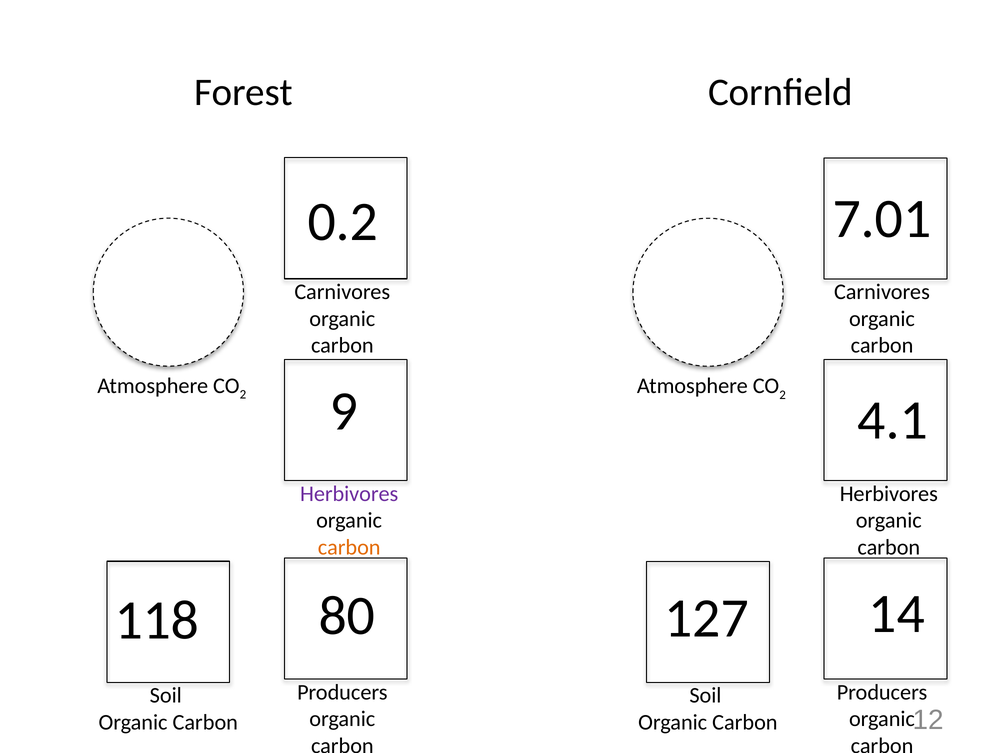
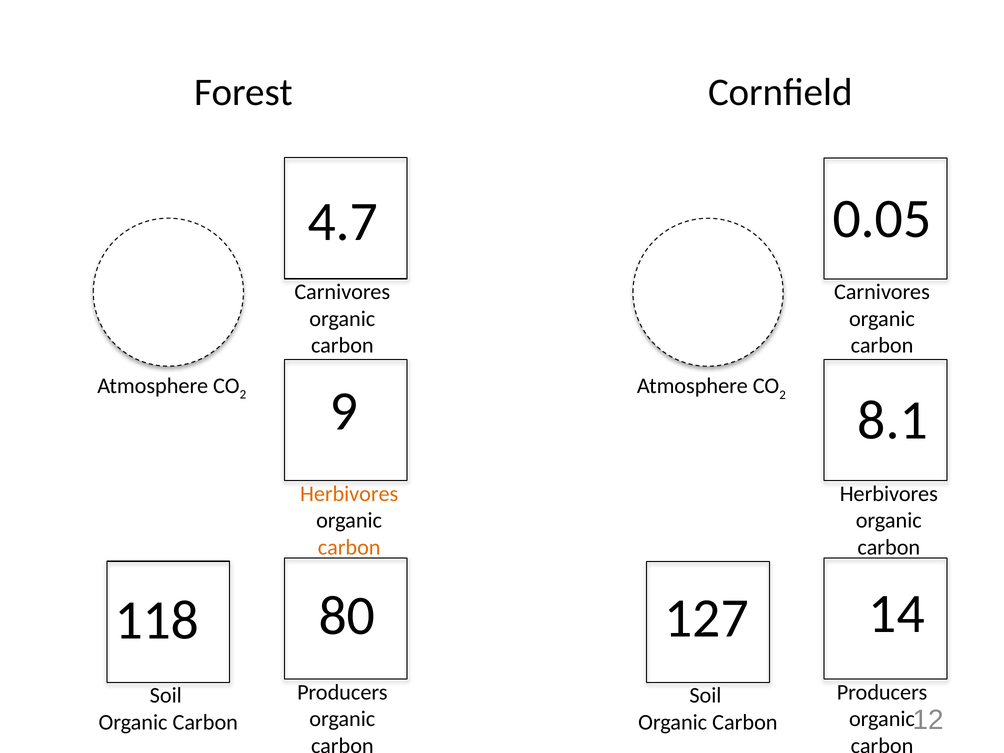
7.01: 7.01 -> 0.05
0.2: 0.2 -> 4.7
4.1: 4.1 -> 8.1
Herbivores at (349, 494) colour: purple -> orange
